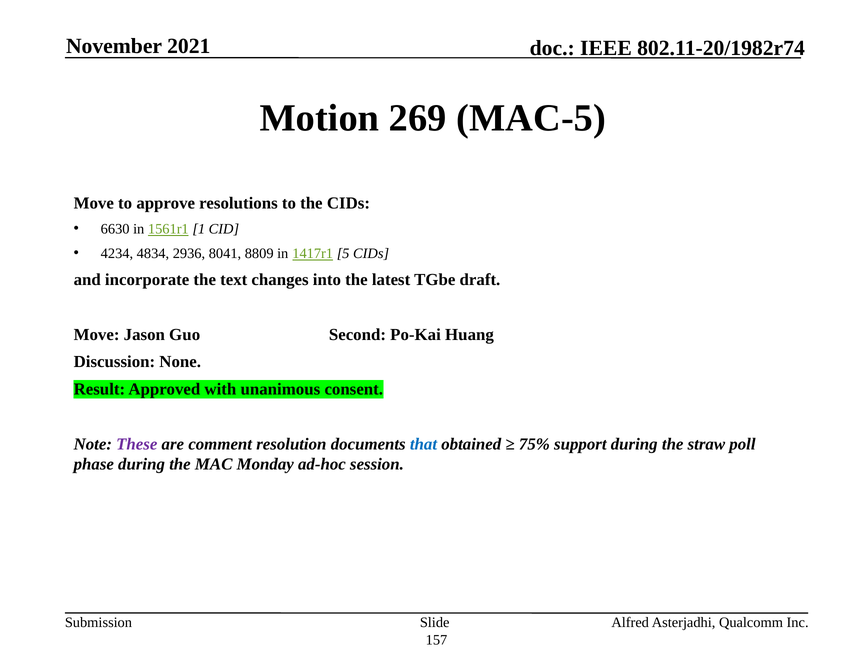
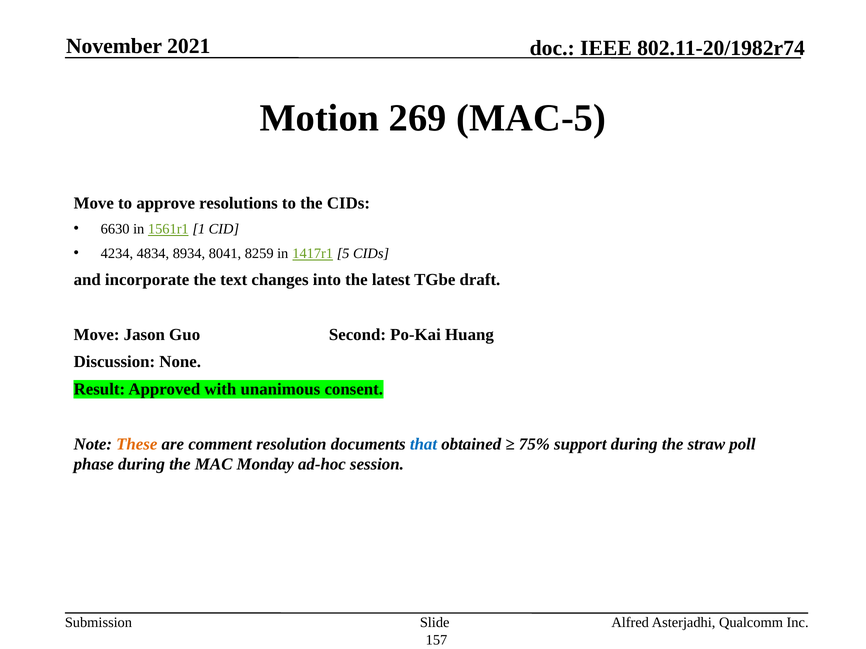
2936: 2936 -> 8934
8809: 8809 -> 8259
These colour: purple -> orange
